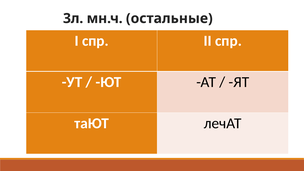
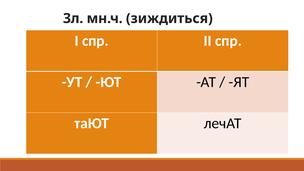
остальные: остальные -> зиждиться
